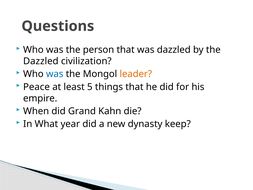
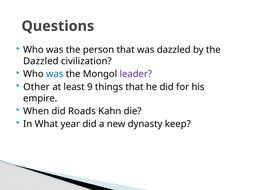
leader colour: orange -> purple
Peace: Peace -> Other
5: 5 -> 9
Grand: Grand -> Roads
